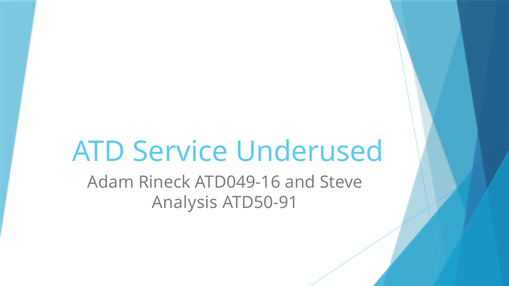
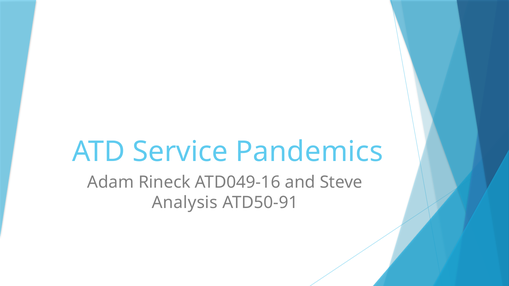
Underused: Underused -> Pandemics
